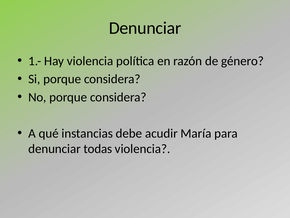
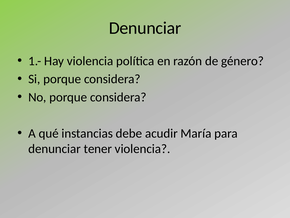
todas: todas -> tener
